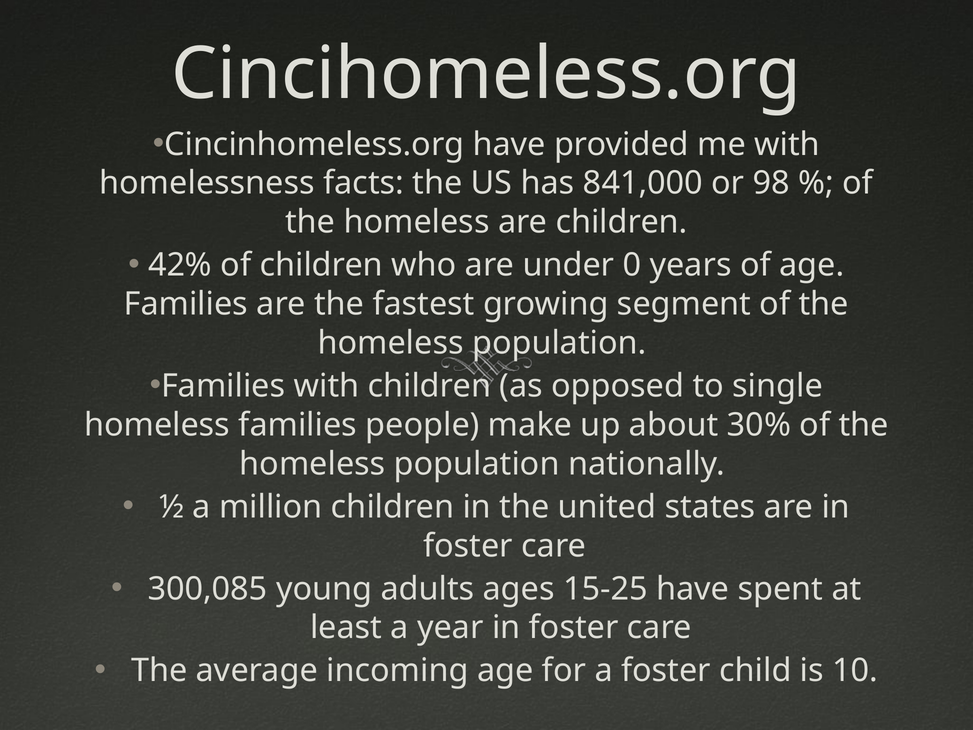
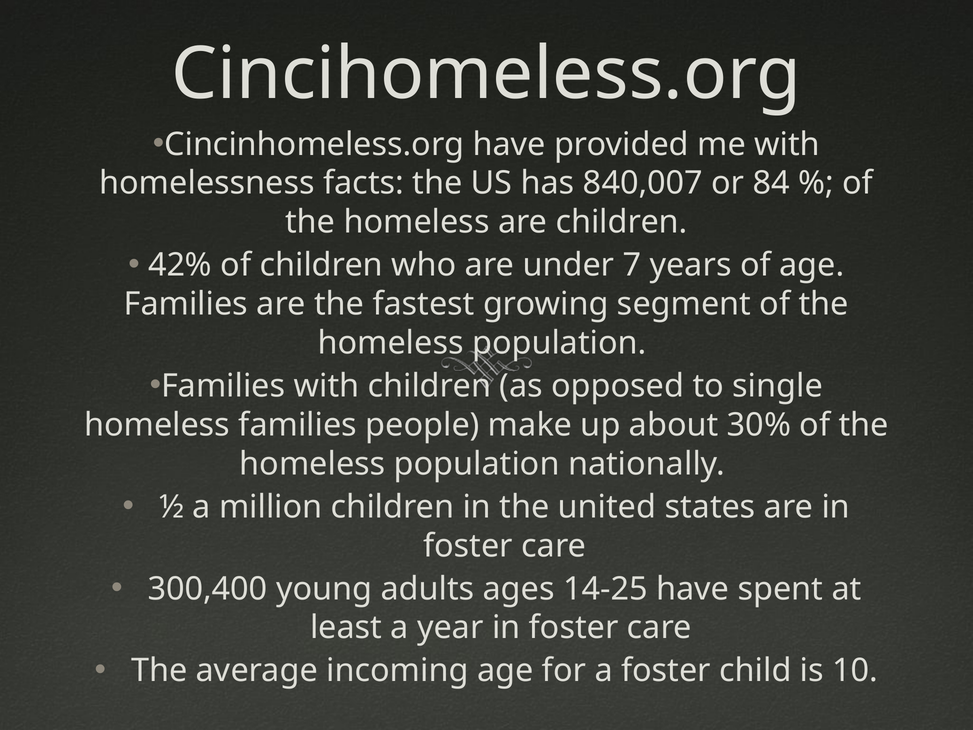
841,000: 841,000 -> 840,007
98: 98 -> 84
0: 0 -> 7
300,085: 300,085 -> 300,400
15-25: 15-25 -> 14-25
